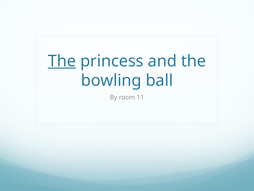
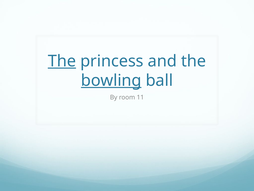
bowling underline: none -> present
